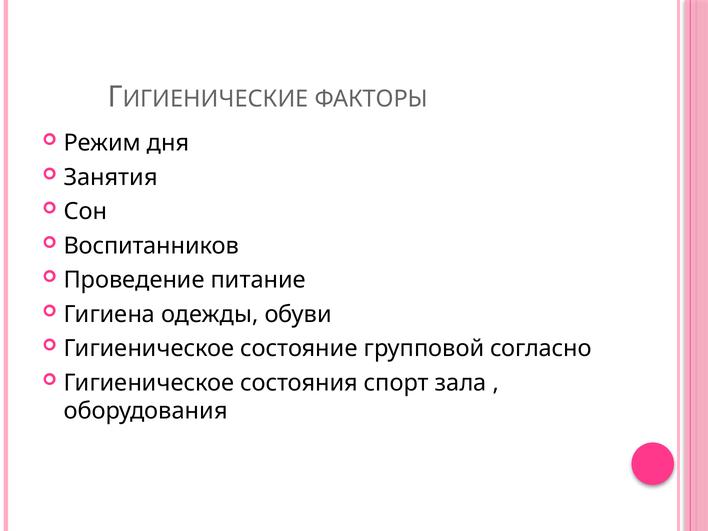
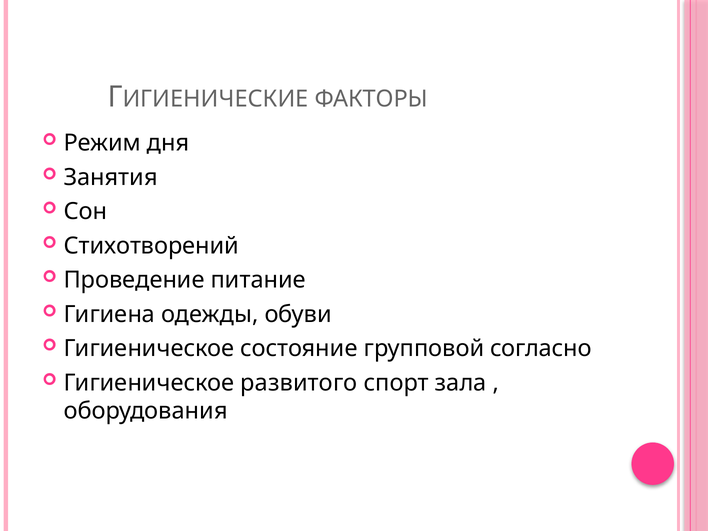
Воспитанников: Воспитанников -> Стихотворений
состояния: состояния -> развитого
